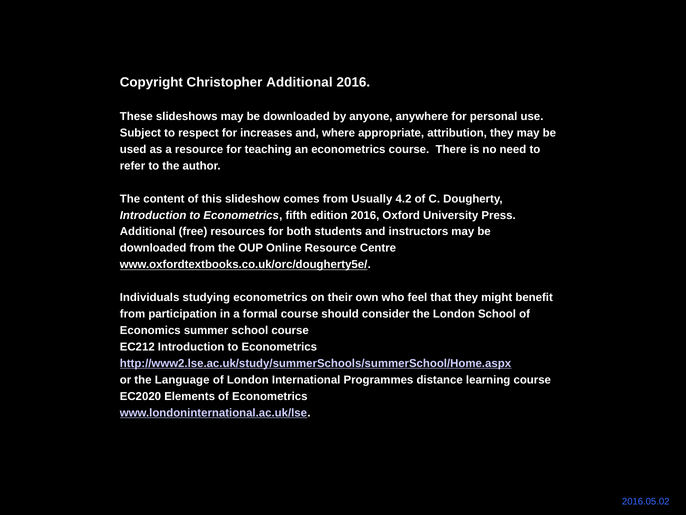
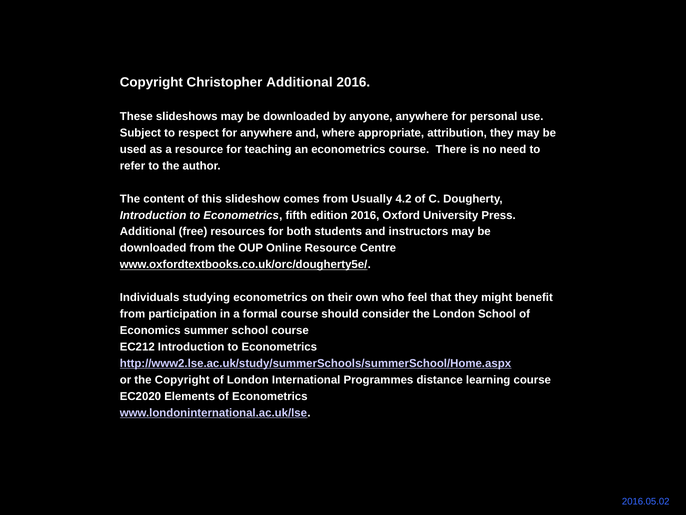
for increases: increases -> anywhere
the Language: Language -> Copyright
